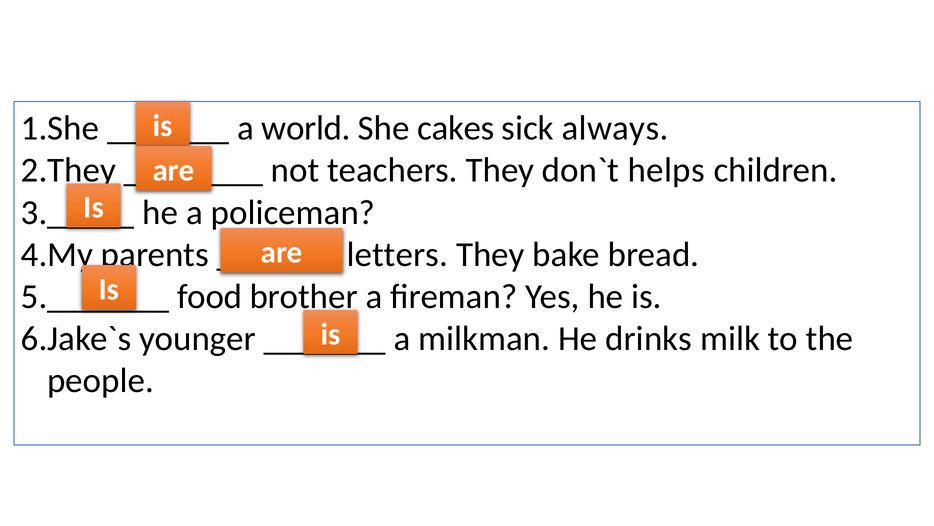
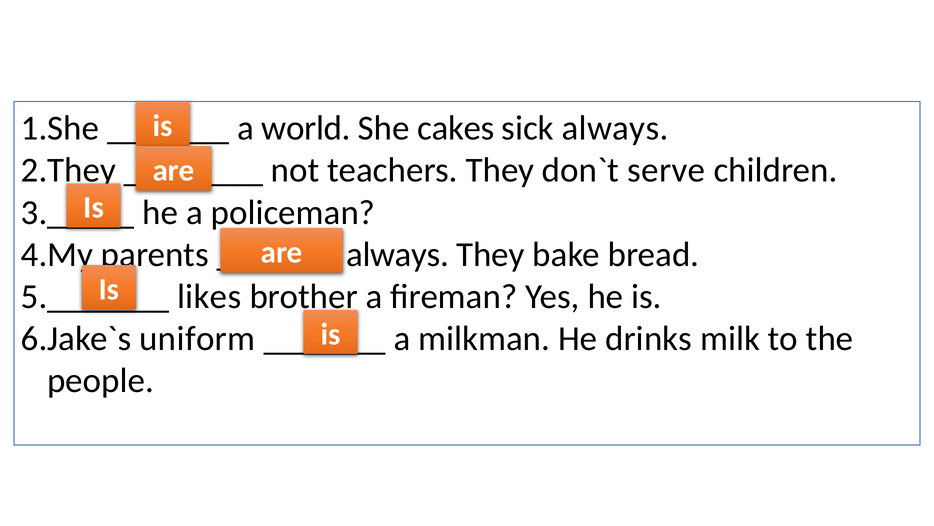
helps: helps -> serve
letters at (397, 254): letters -> always
food: food -> likes
younger: younger -> uniform
